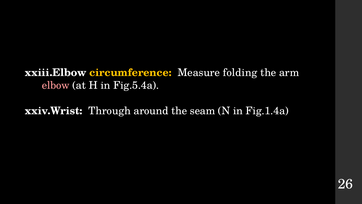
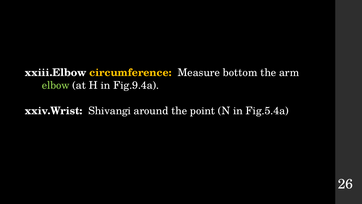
folding: folding -> bottom
elbow colour: pink -> light green
Fig.5.4a: Fig.5.4a -> Fig.9.4a
Through: Through -> Shivangi
seam: seam -> point
Fig.1.4a: Fig.1.4a -> Fig.5.4a
